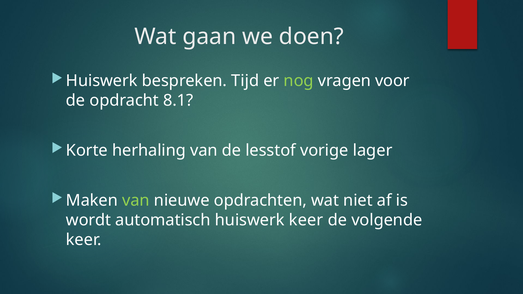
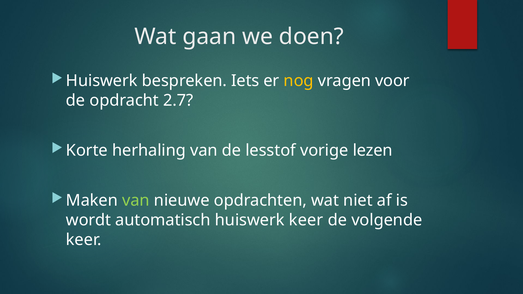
Tijd: Tijd -> Iets
nog colour: light green -> yellow
8.1: 8.1 -> 2.7
lager: lager -> lezen
